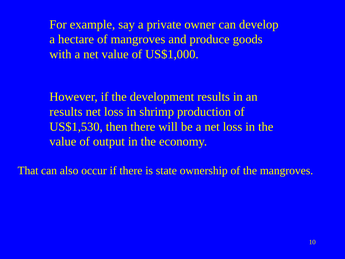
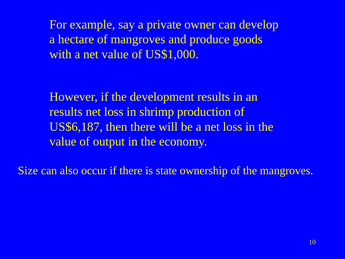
US$1,530: US$1,530 -> US$6,187
That: That -> Size
